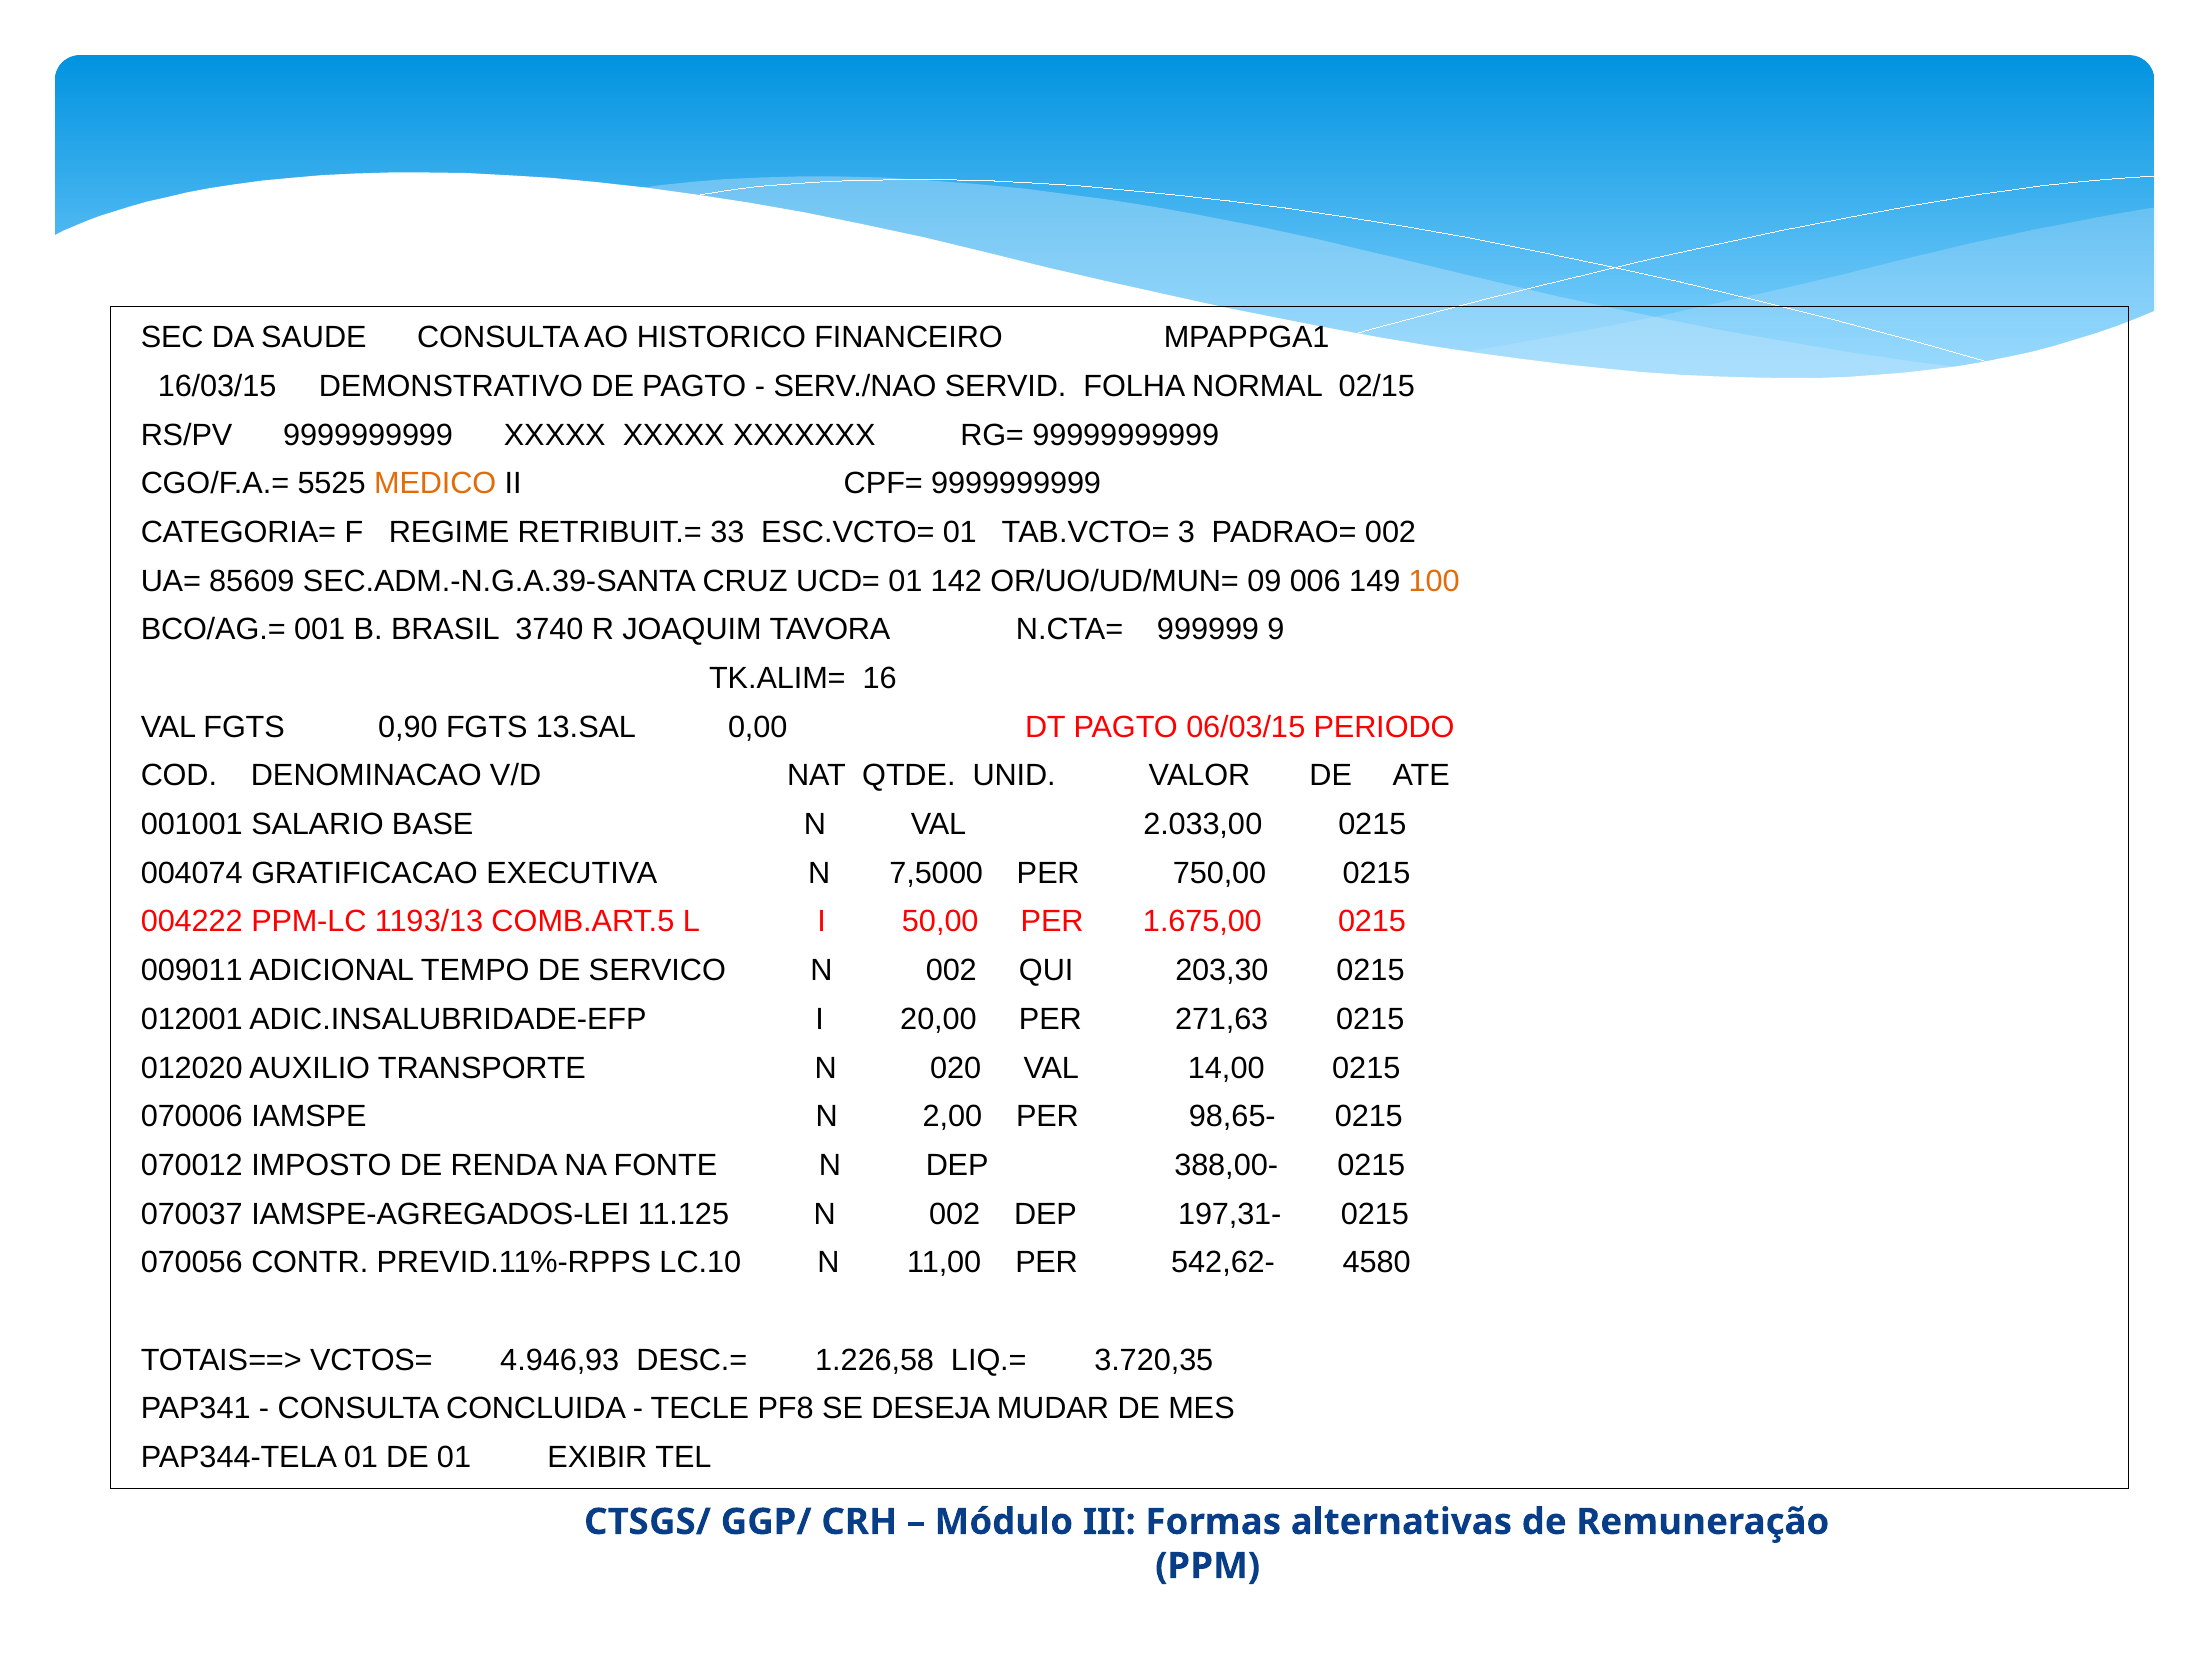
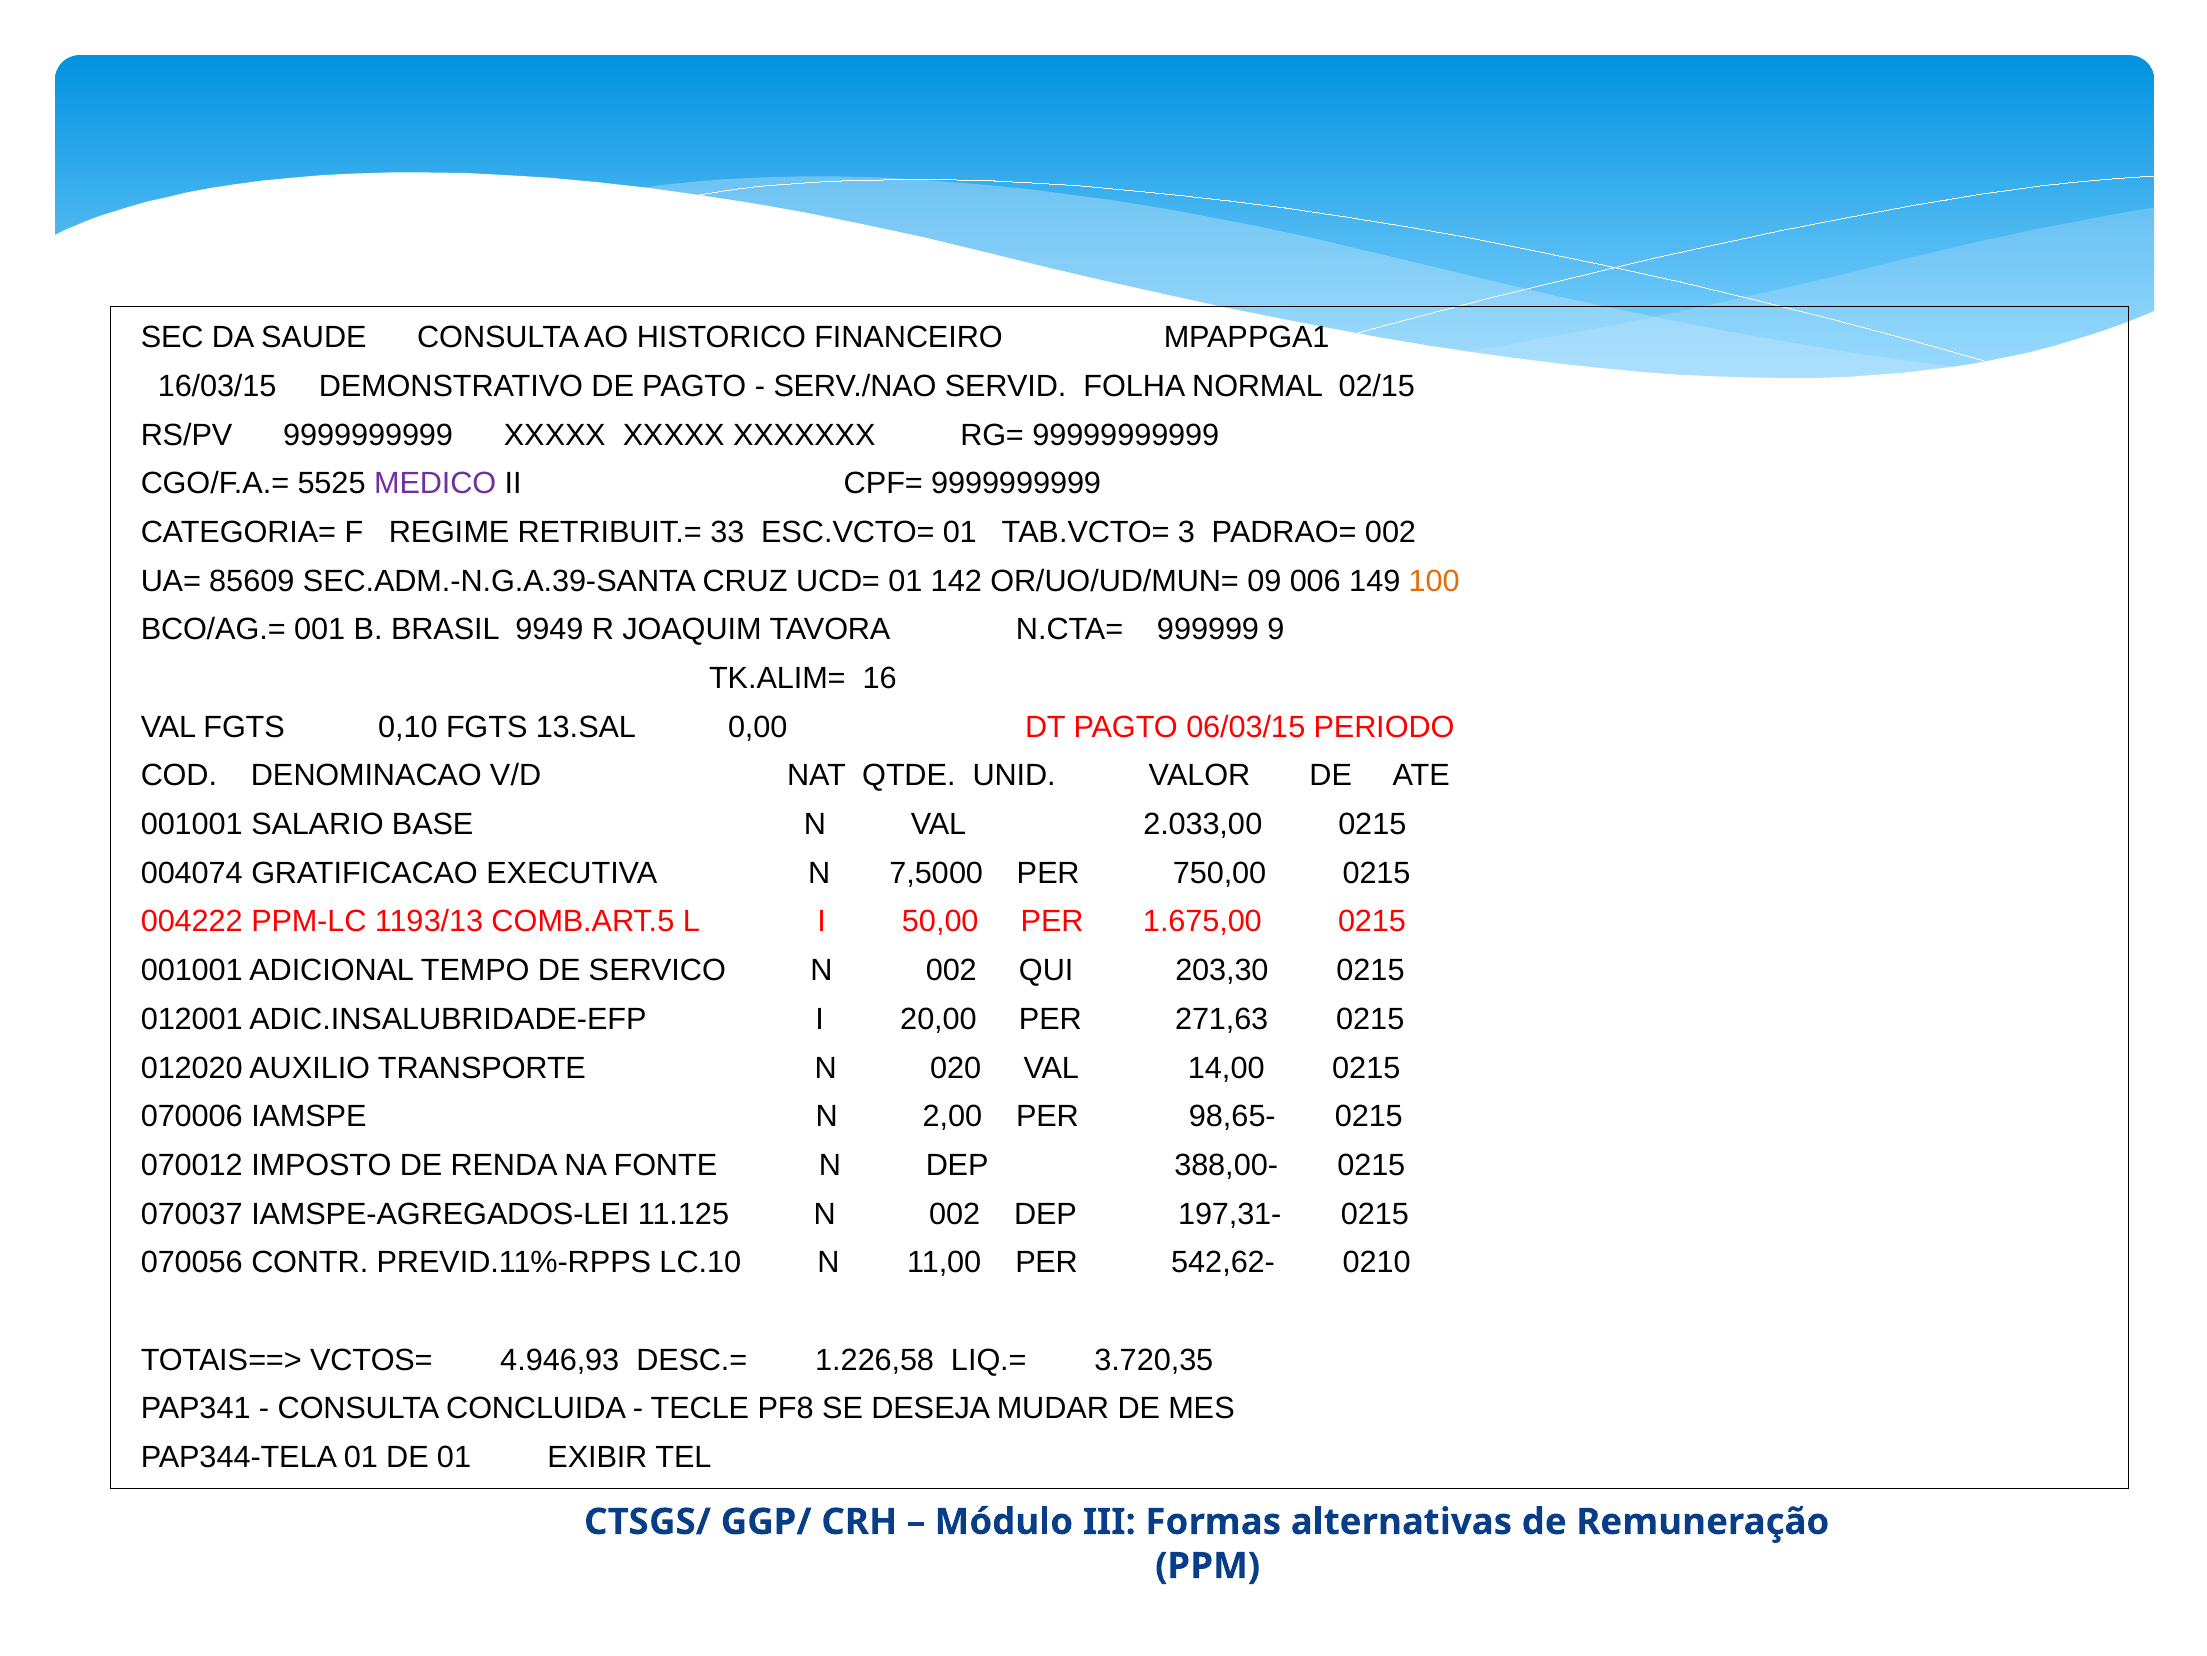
MEDICO colour: orange -> purple
3740: 3740 -> 9949
0,90: 0,90 -> 0,10
009011 at (192, 970): 009011 -> 001001
4580: 4580 -> 0210
